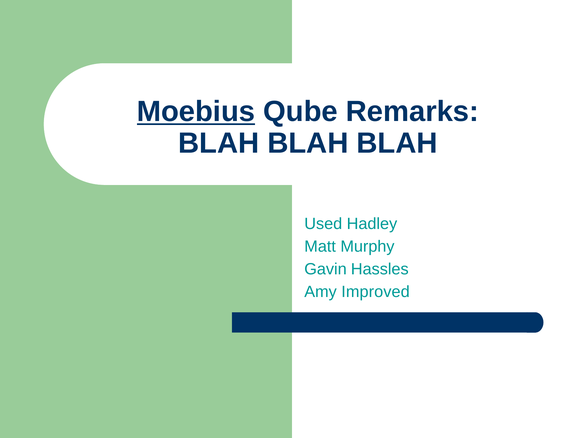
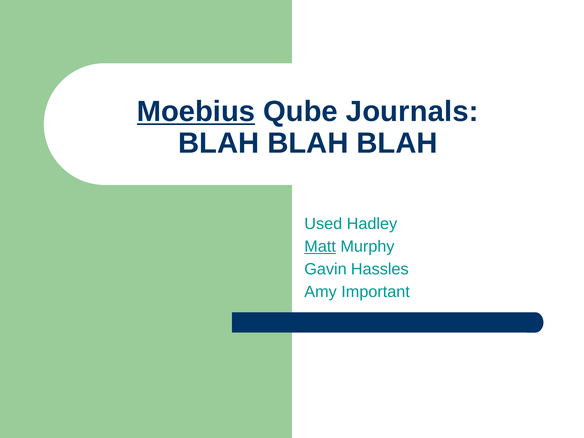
Remarks: Remarks -> Journals
Matt underline: none -> present
Improved: Improved -> Important
